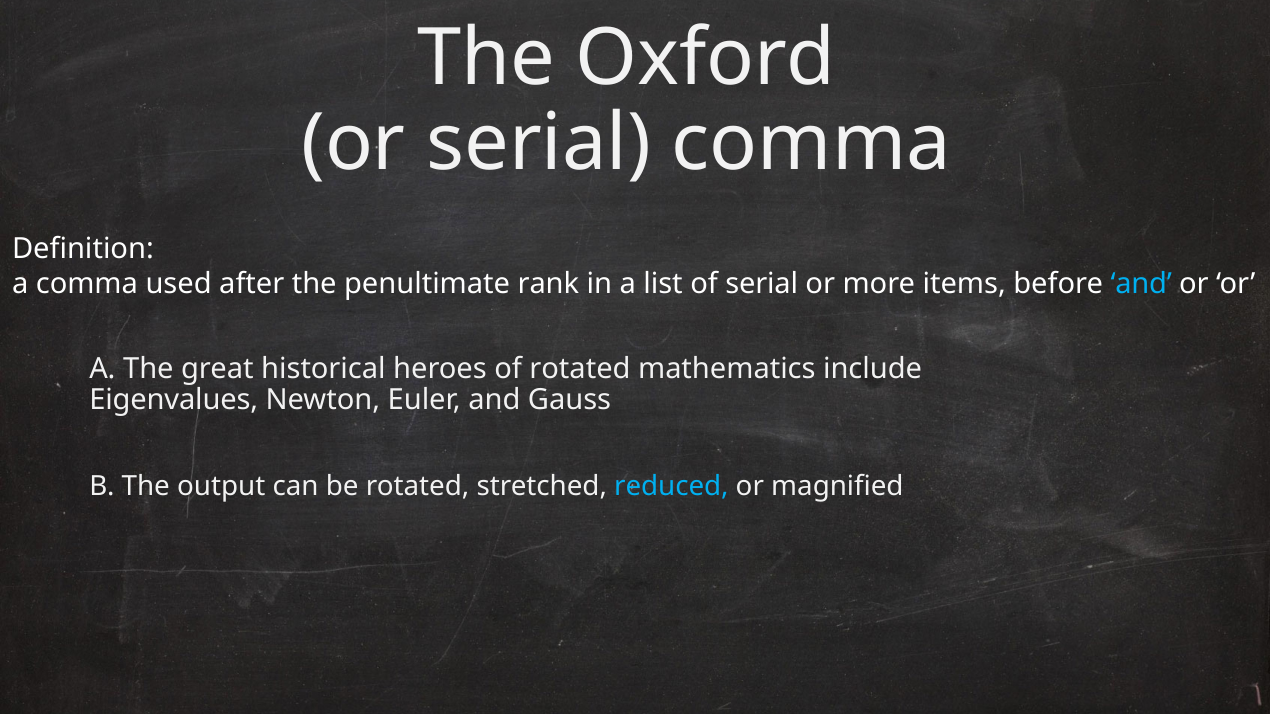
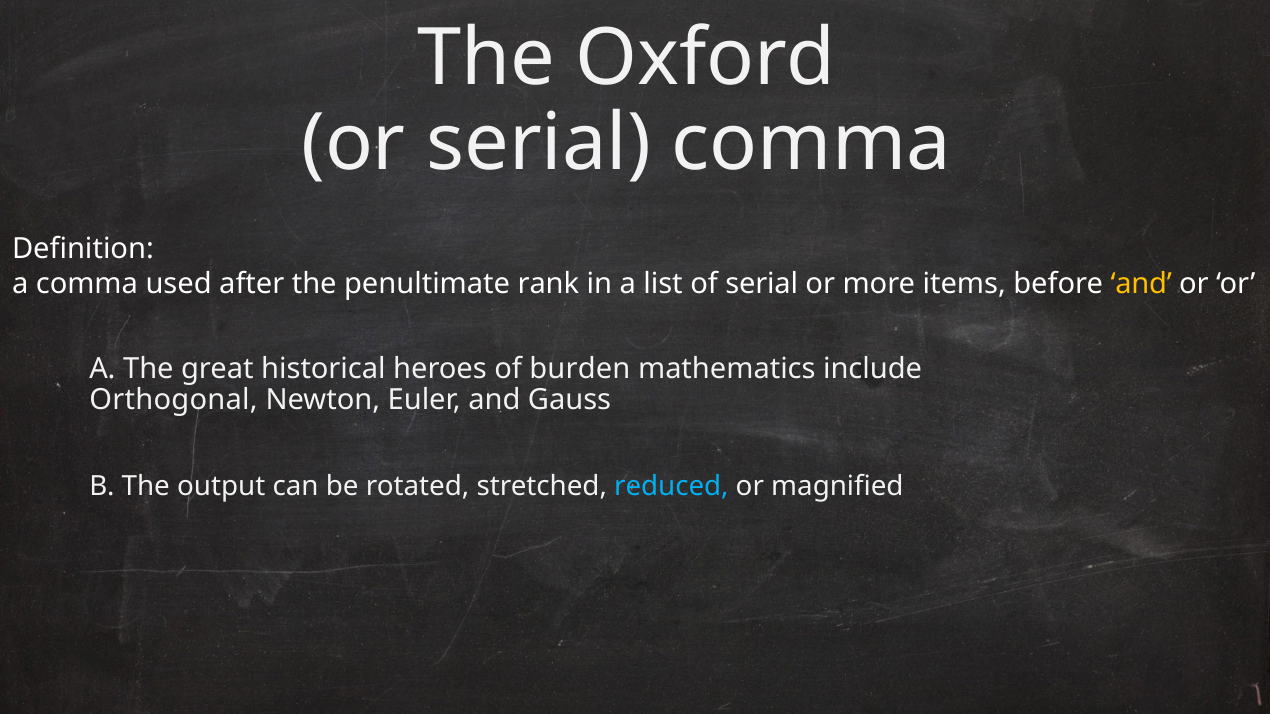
and at (1141, 284) colour: light blue -> yellow
of rotated: rotated -> burden
Eigenvalues: Eigenvalues -> Orthogonal
